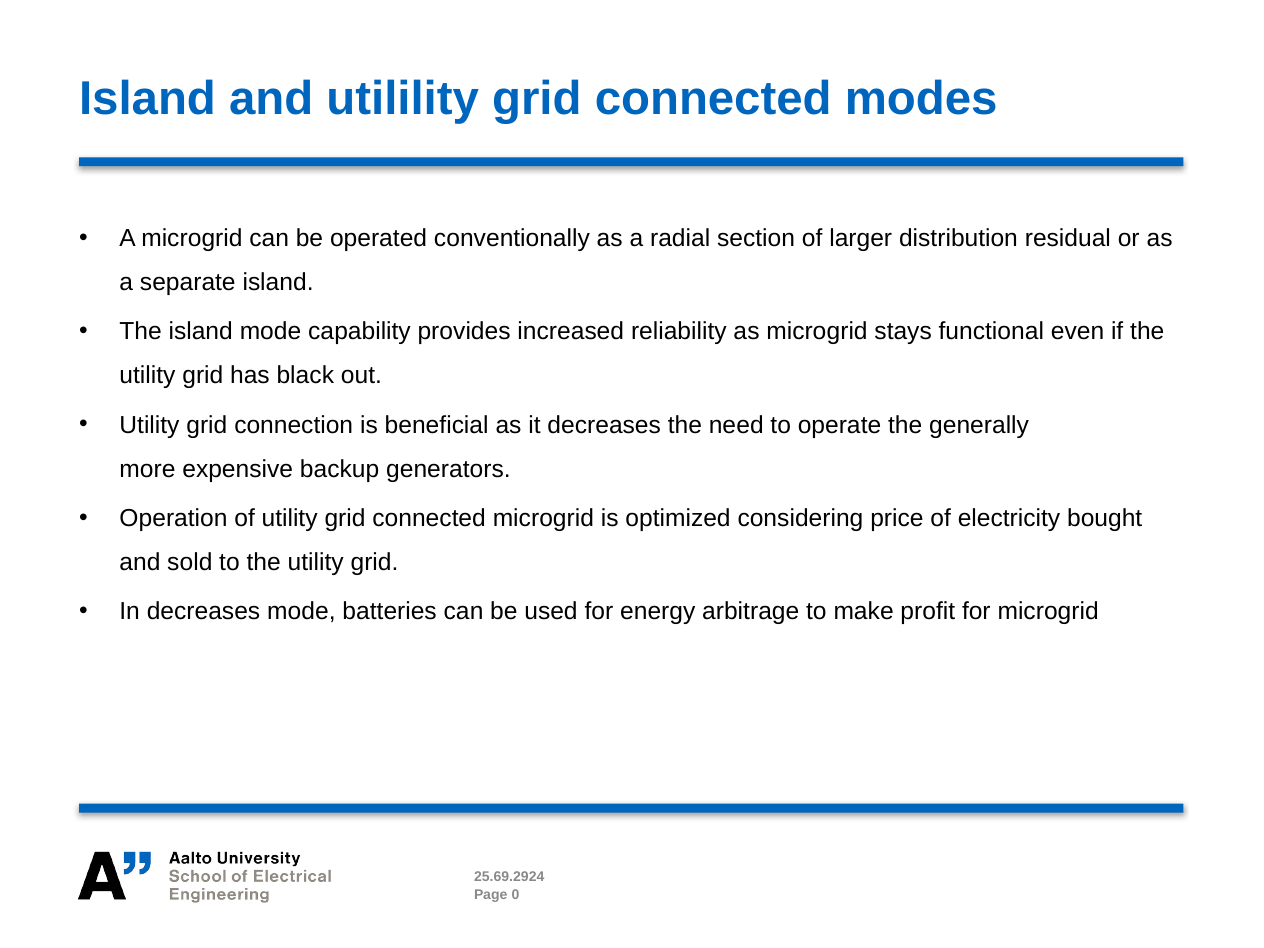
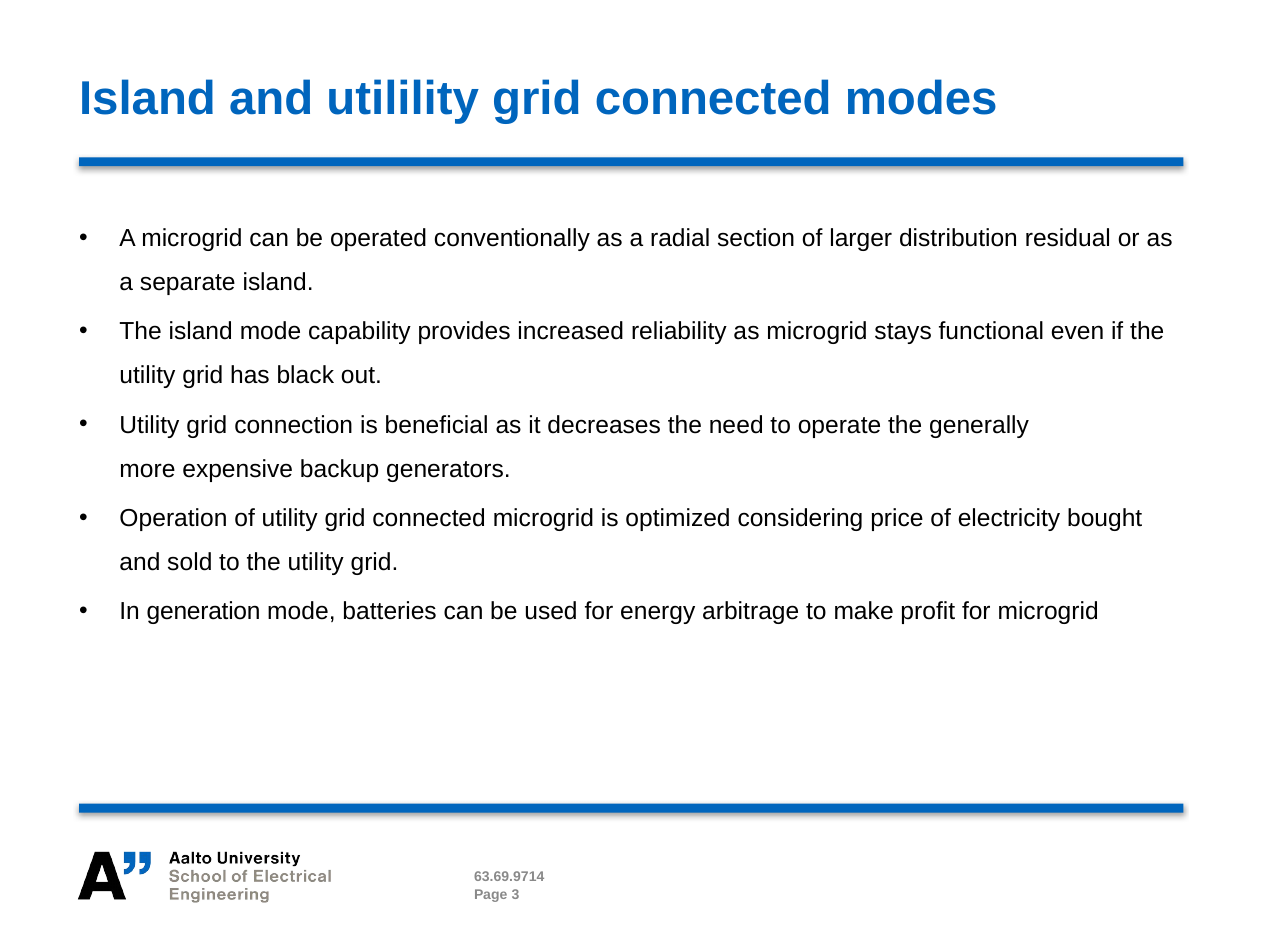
In decreases: decreases -> generation
25.69.2924: 25.69.2924 -> 63.69.9714
0: 0 -> 3
